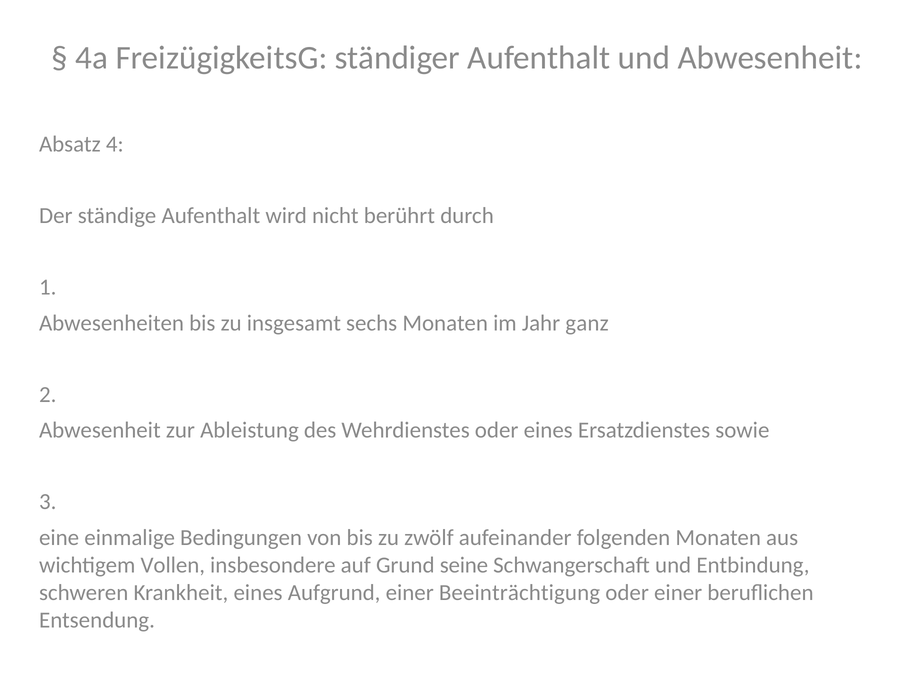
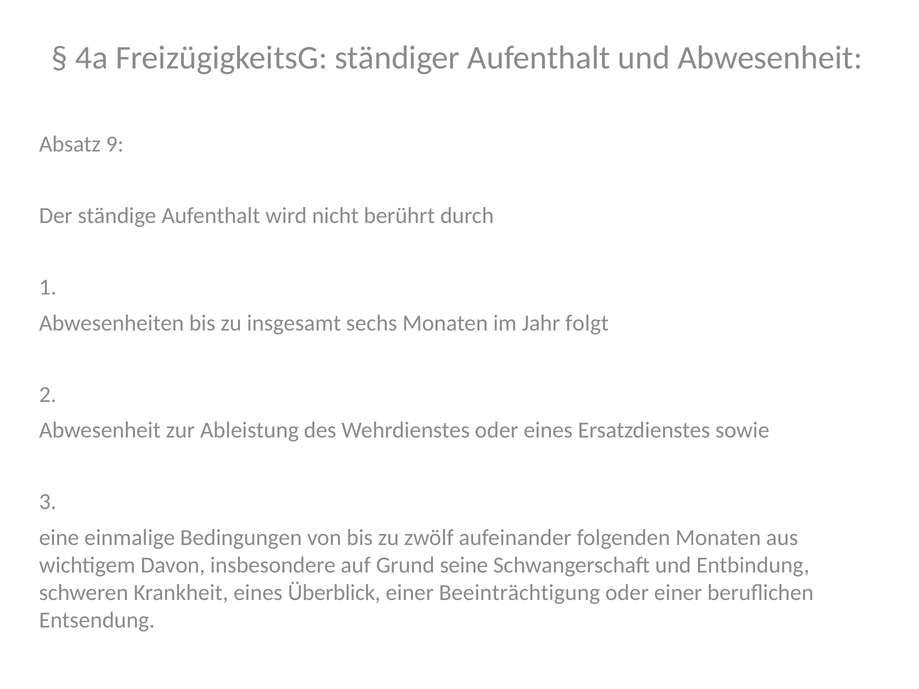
4: 4 -> 9
ganz: ganz -> folgt
Vollen: Vollen -> Davon
Aufgrund: Aufgrund -> Überblick
